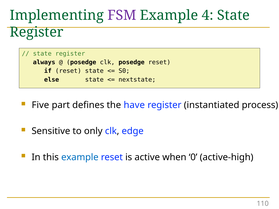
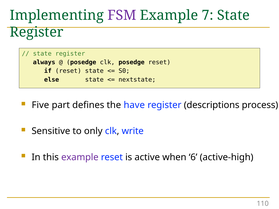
4: 4 -> 7
instantiated: instantiated -> descriptions
edge: edge -> write
example at (80, 157) colour: blue -> purple
0: 0 -> 6
